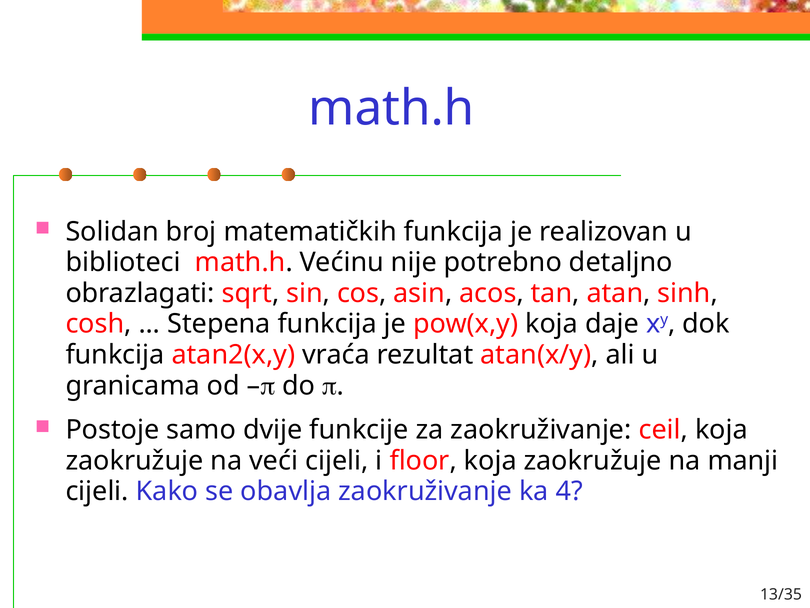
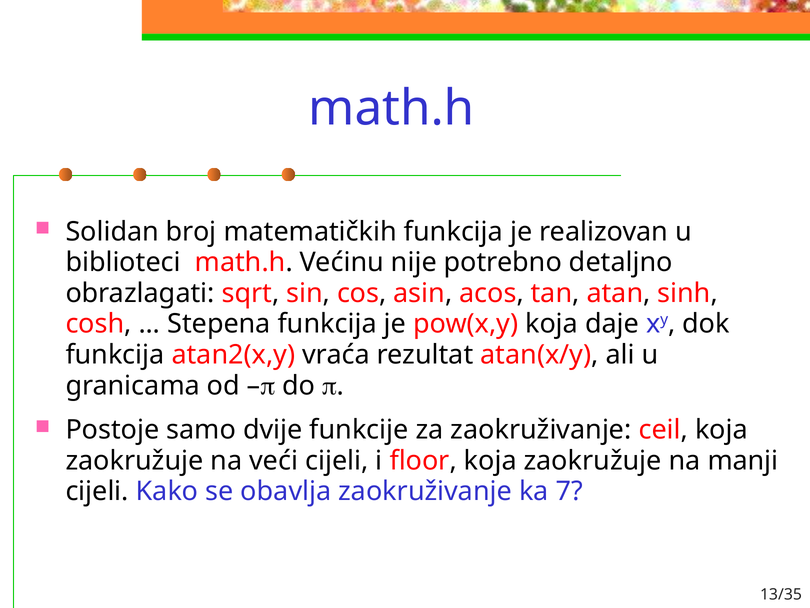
4: 4 -> 7
